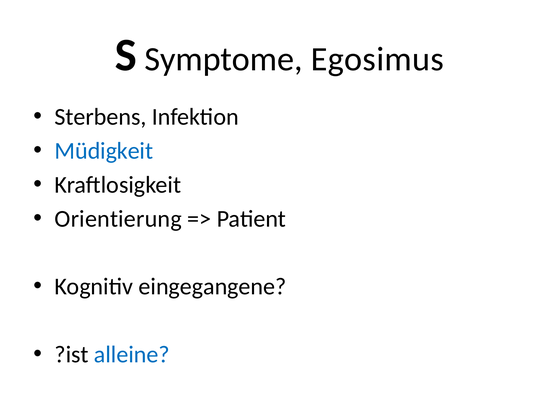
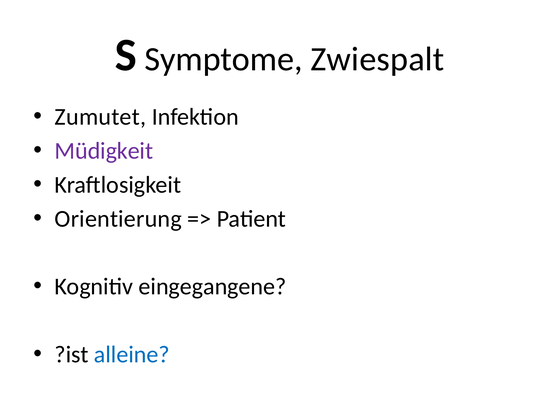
Egosimus: Egosimus -> Zwiespalt
Sterbens: Sterbens -> Zumutet
Müdigkeit colour: blue -> purple
